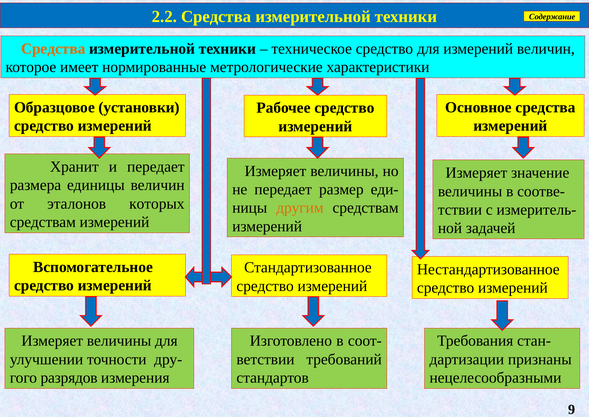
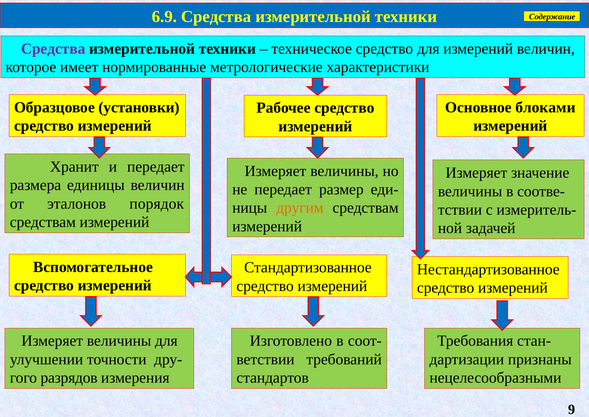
2.2: 2.2 -> 6.9
Средства at (53, 49) colour: orange -> purple
Основное средства: средства -> блоками
которых: которых -> порядок
